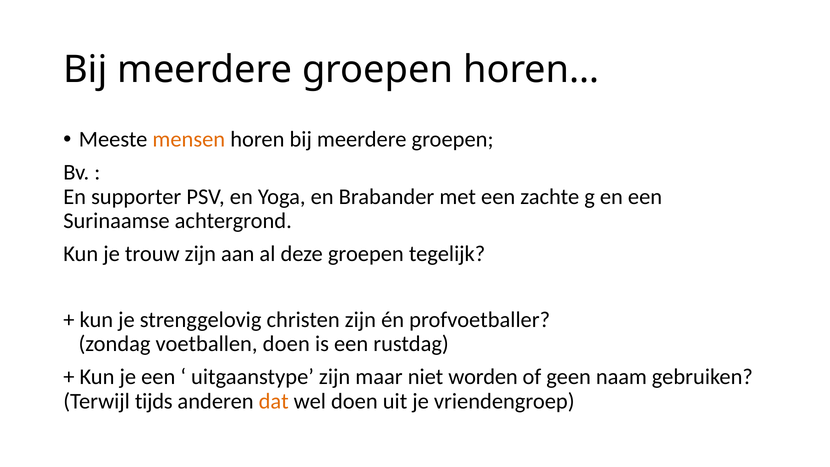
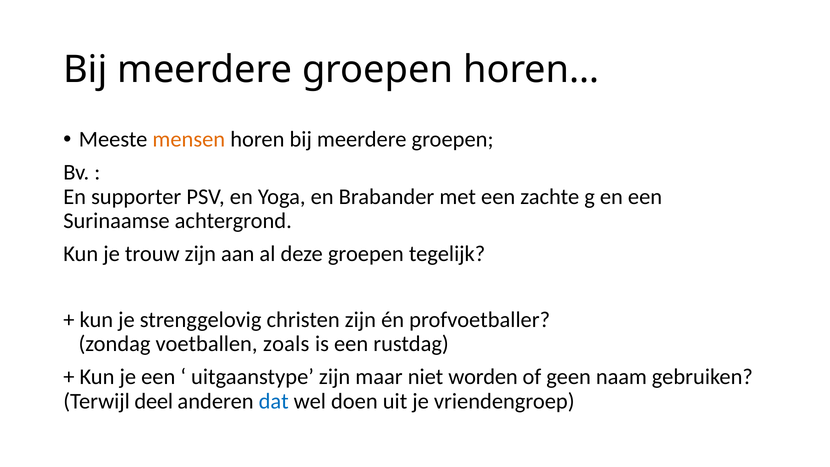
voetballen doen: doen -> zoals
tijds: tijds -> deel
dat colour: orange -> blue
